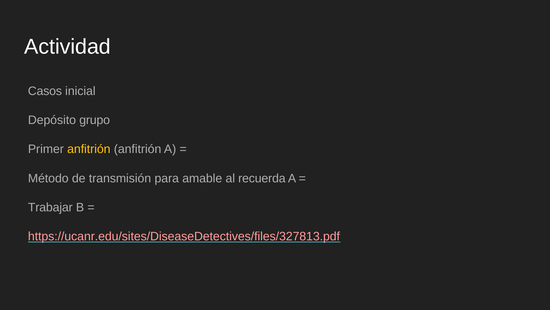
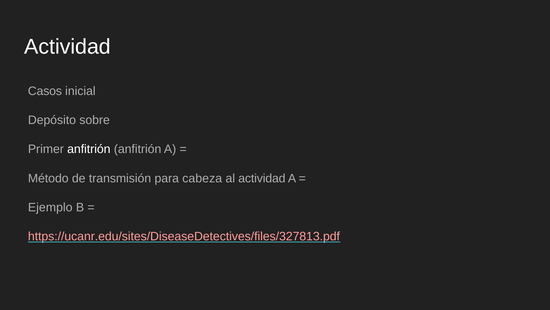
grupo: grupo -> sobre
anfitrión at (89, 149) colour: yellow -> white
amable: amable -> cabeza
al recuerda: recuerda -> actividad
Trabajar: Trabajar -> Ejemplo
